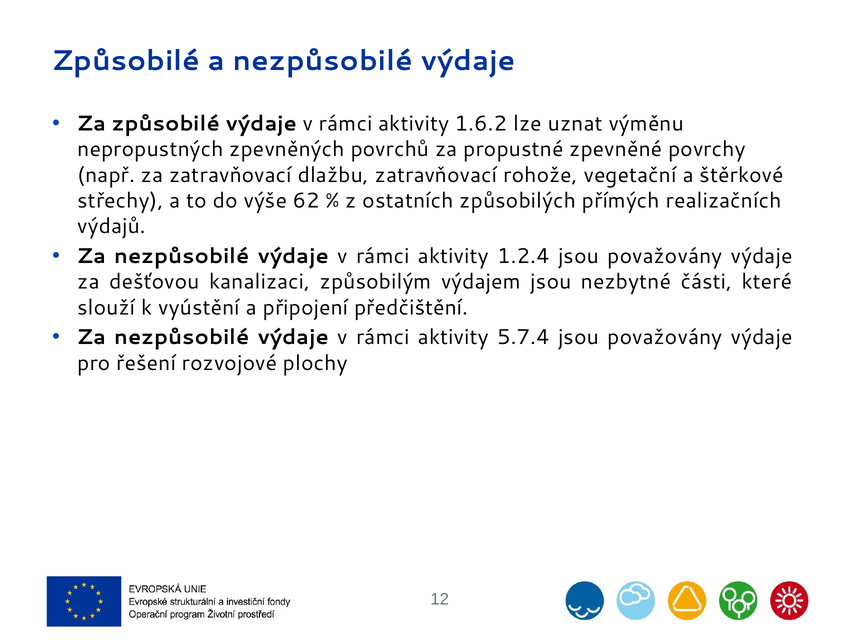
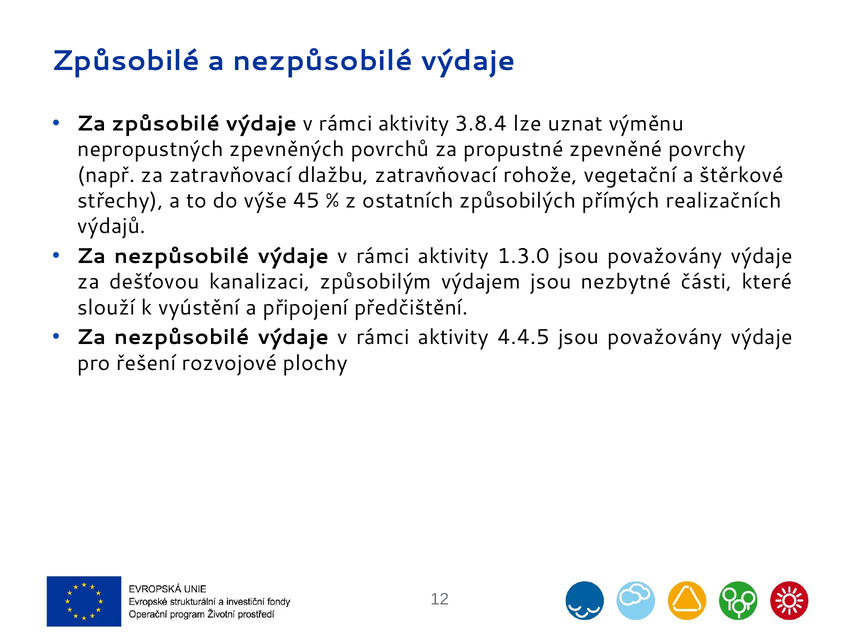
1.6.2: 1.6.2 -> 3.8.4
62: 62 -> 45
1.2.4: 1.2.4 -> 1.3.0
5.7.4: 5.7.4 -> 4.4.5
